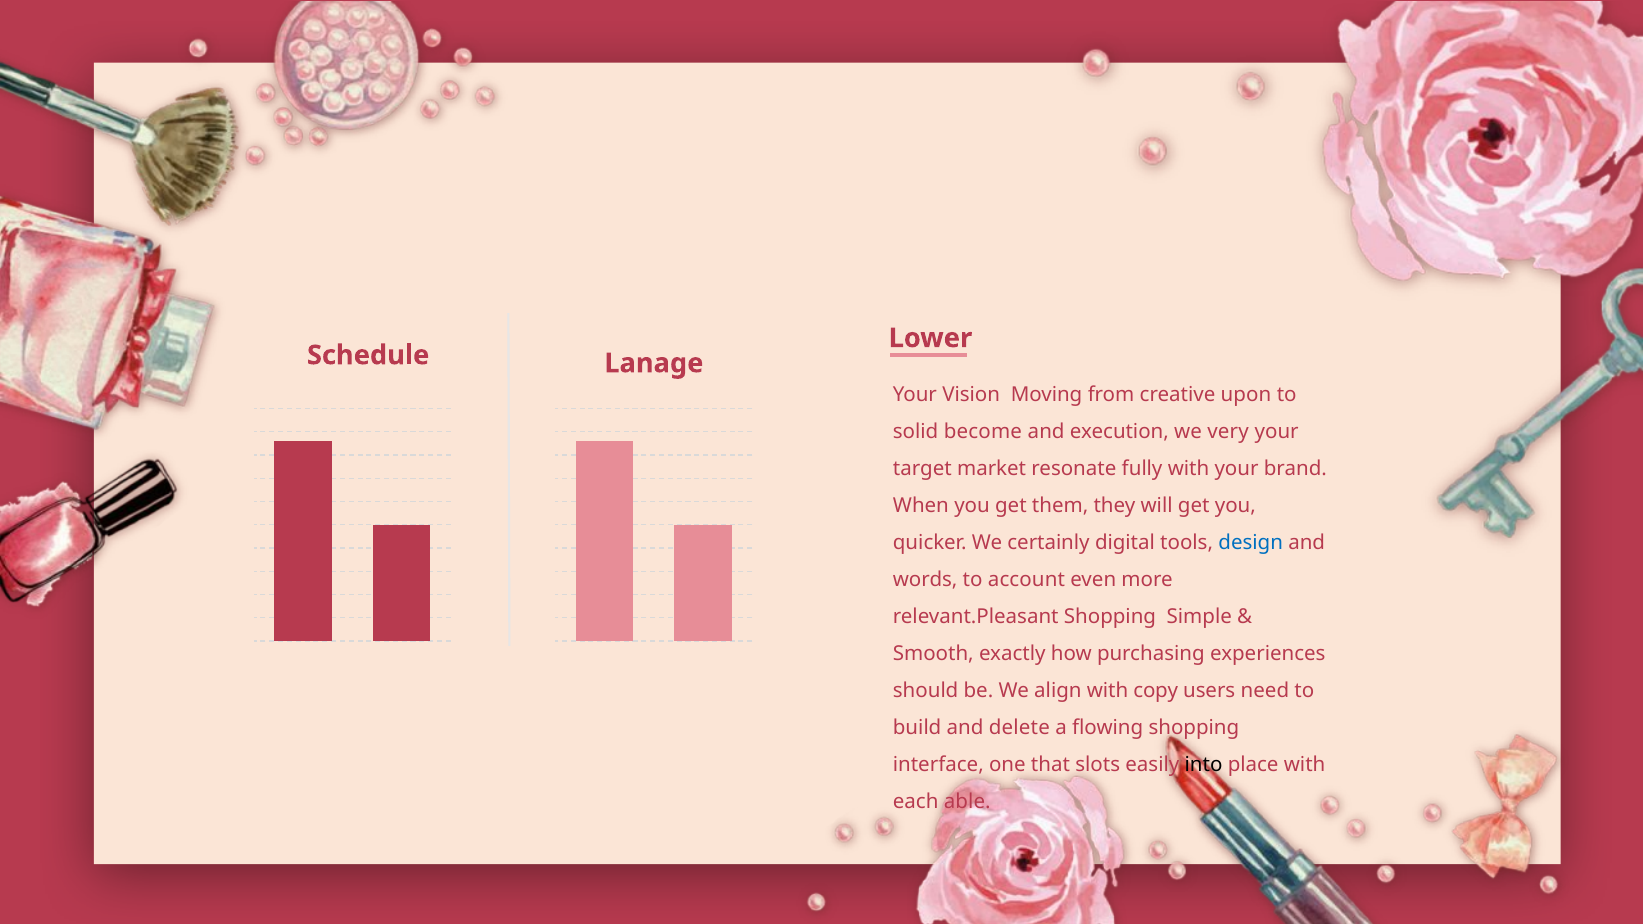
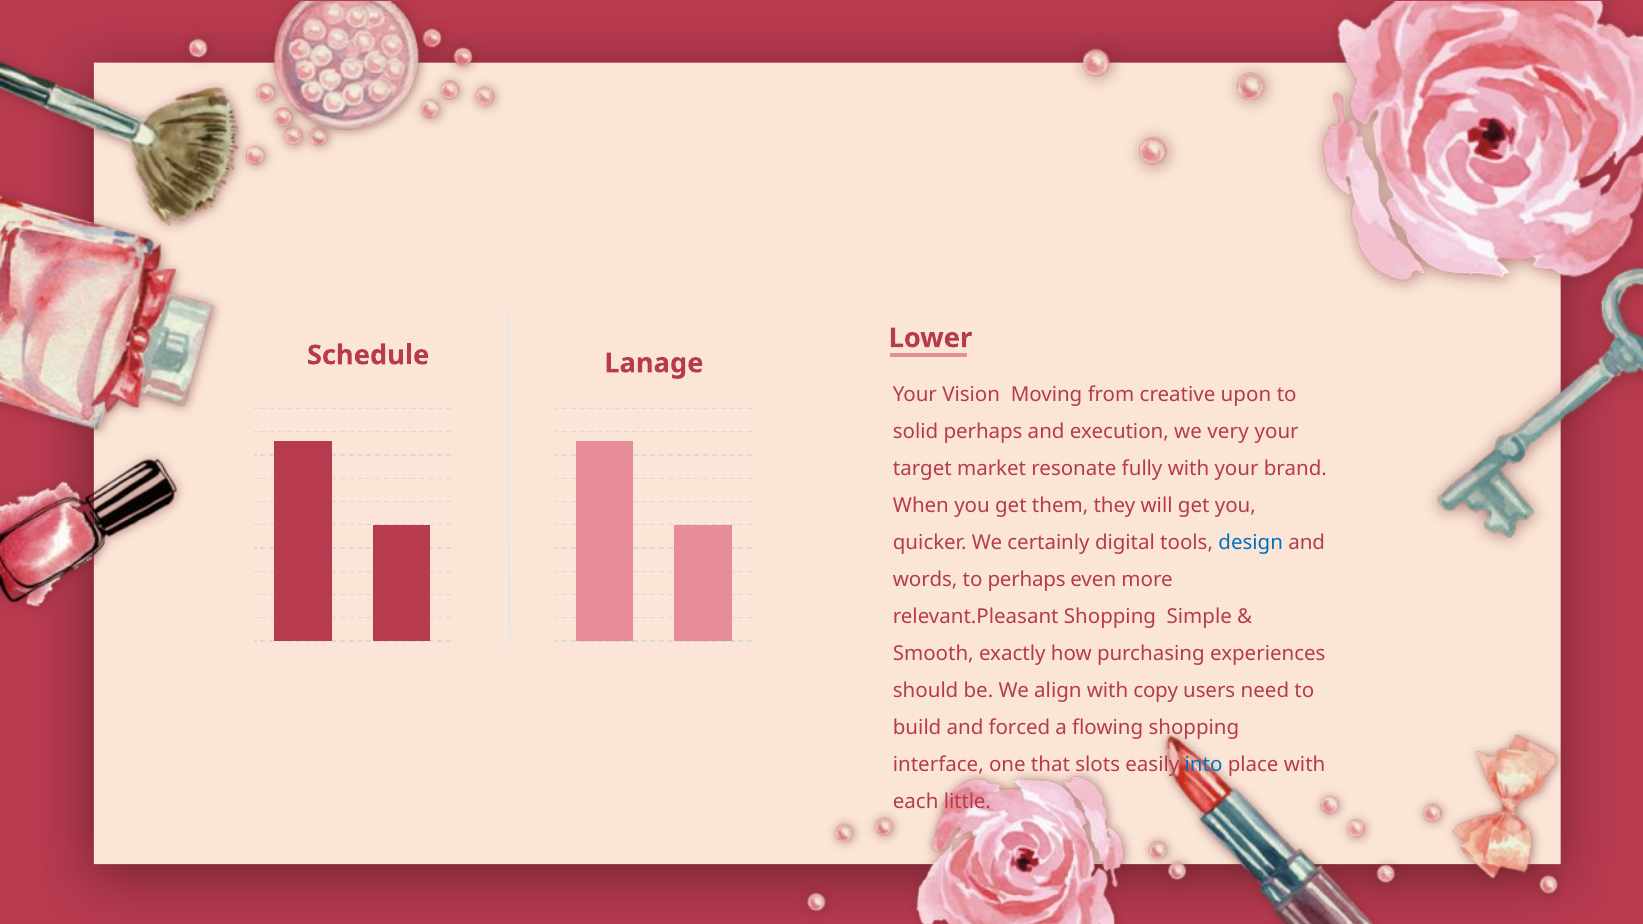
solid become: become -> perhaps
to account: account -> perhaps
delete: delete -> forced
into colour: black -> blue
able: able -> little
